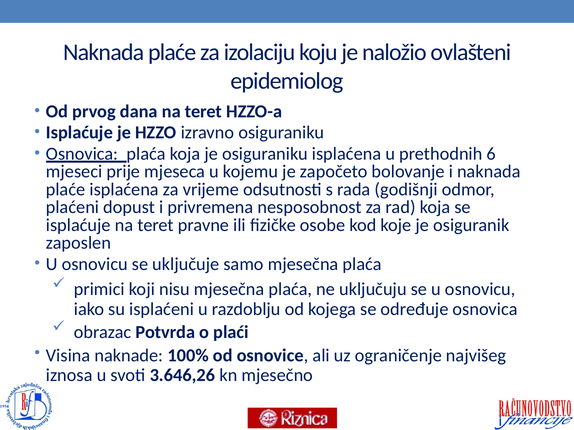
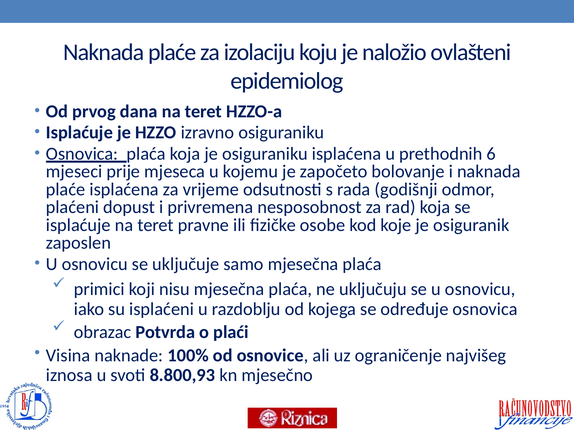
3.646,26: 3.646,26 -> 8.800,93
